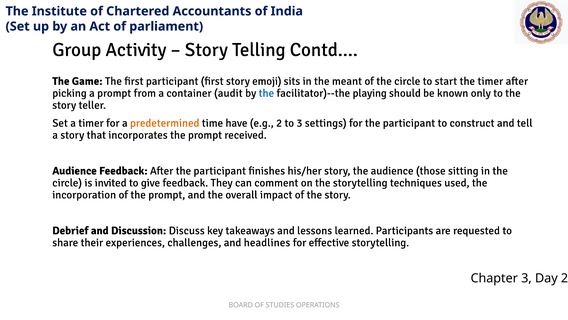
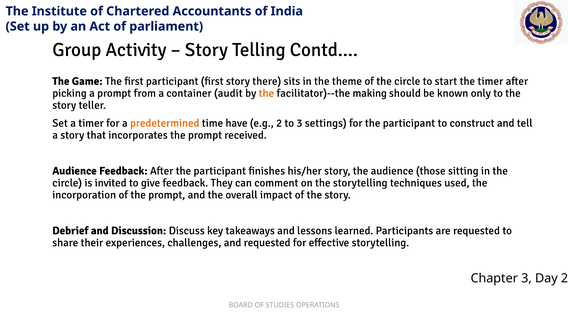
emoji: emoji -> there
meant: meant -> theme
the at (266, 93) colour: blue -> orange
playing: playing -> making
and headlines: headlines -> requested
